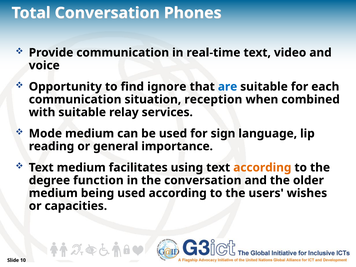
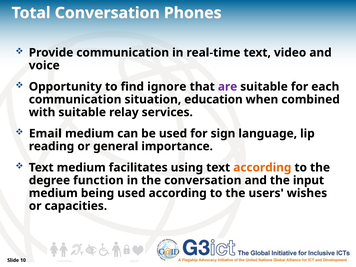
are colour: blue -> purple
reception: reception -> education
Mode: Mode -> Email
older: older -> input
